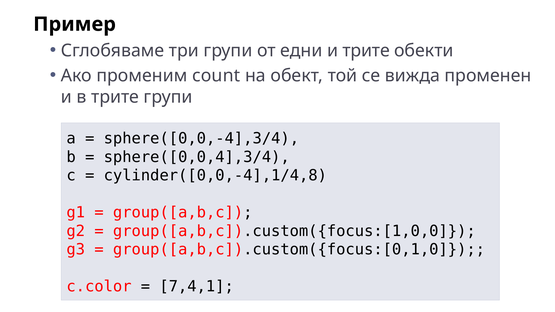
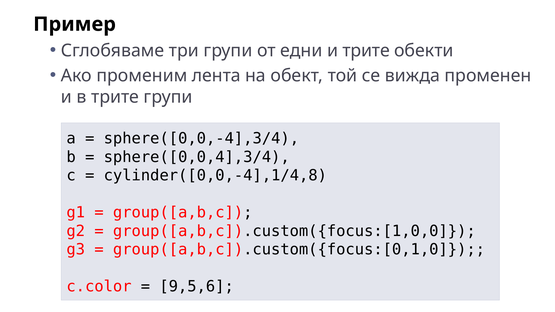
count: count -> лента
7,4,1: 7,4,1 -> 9,5,6
